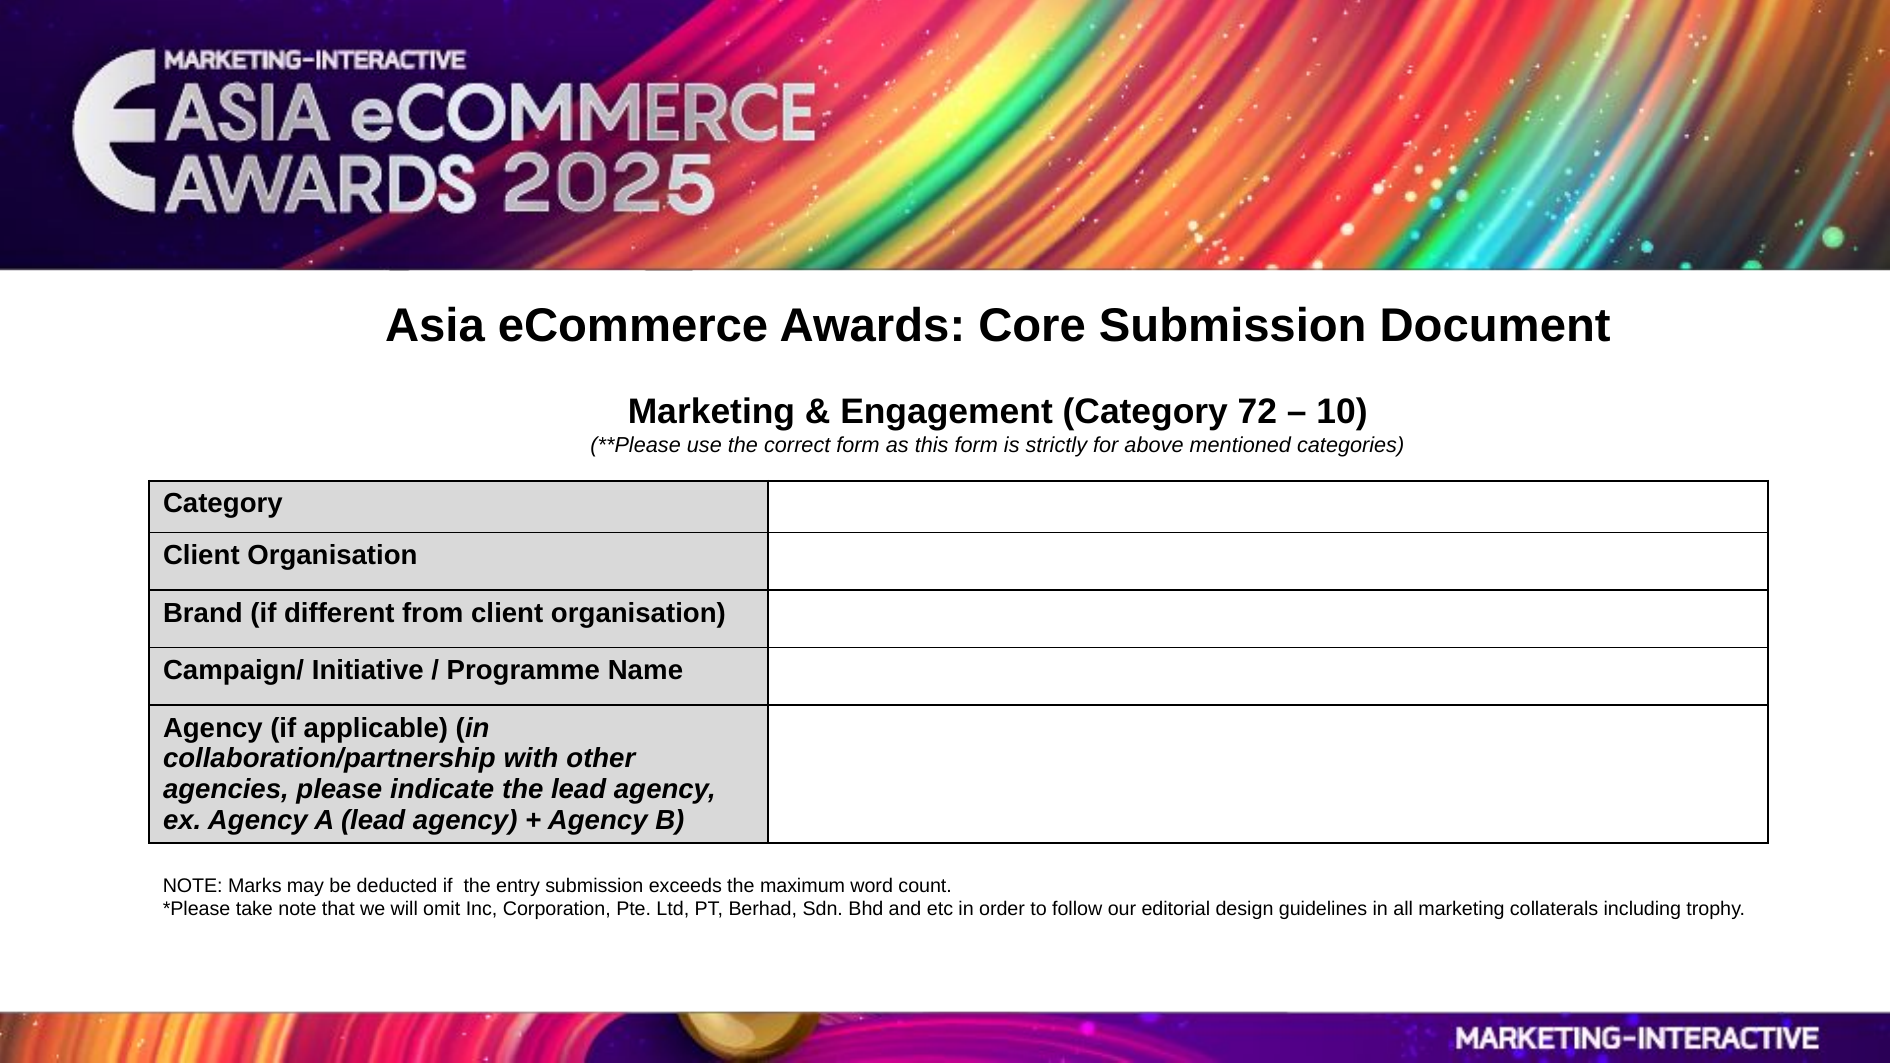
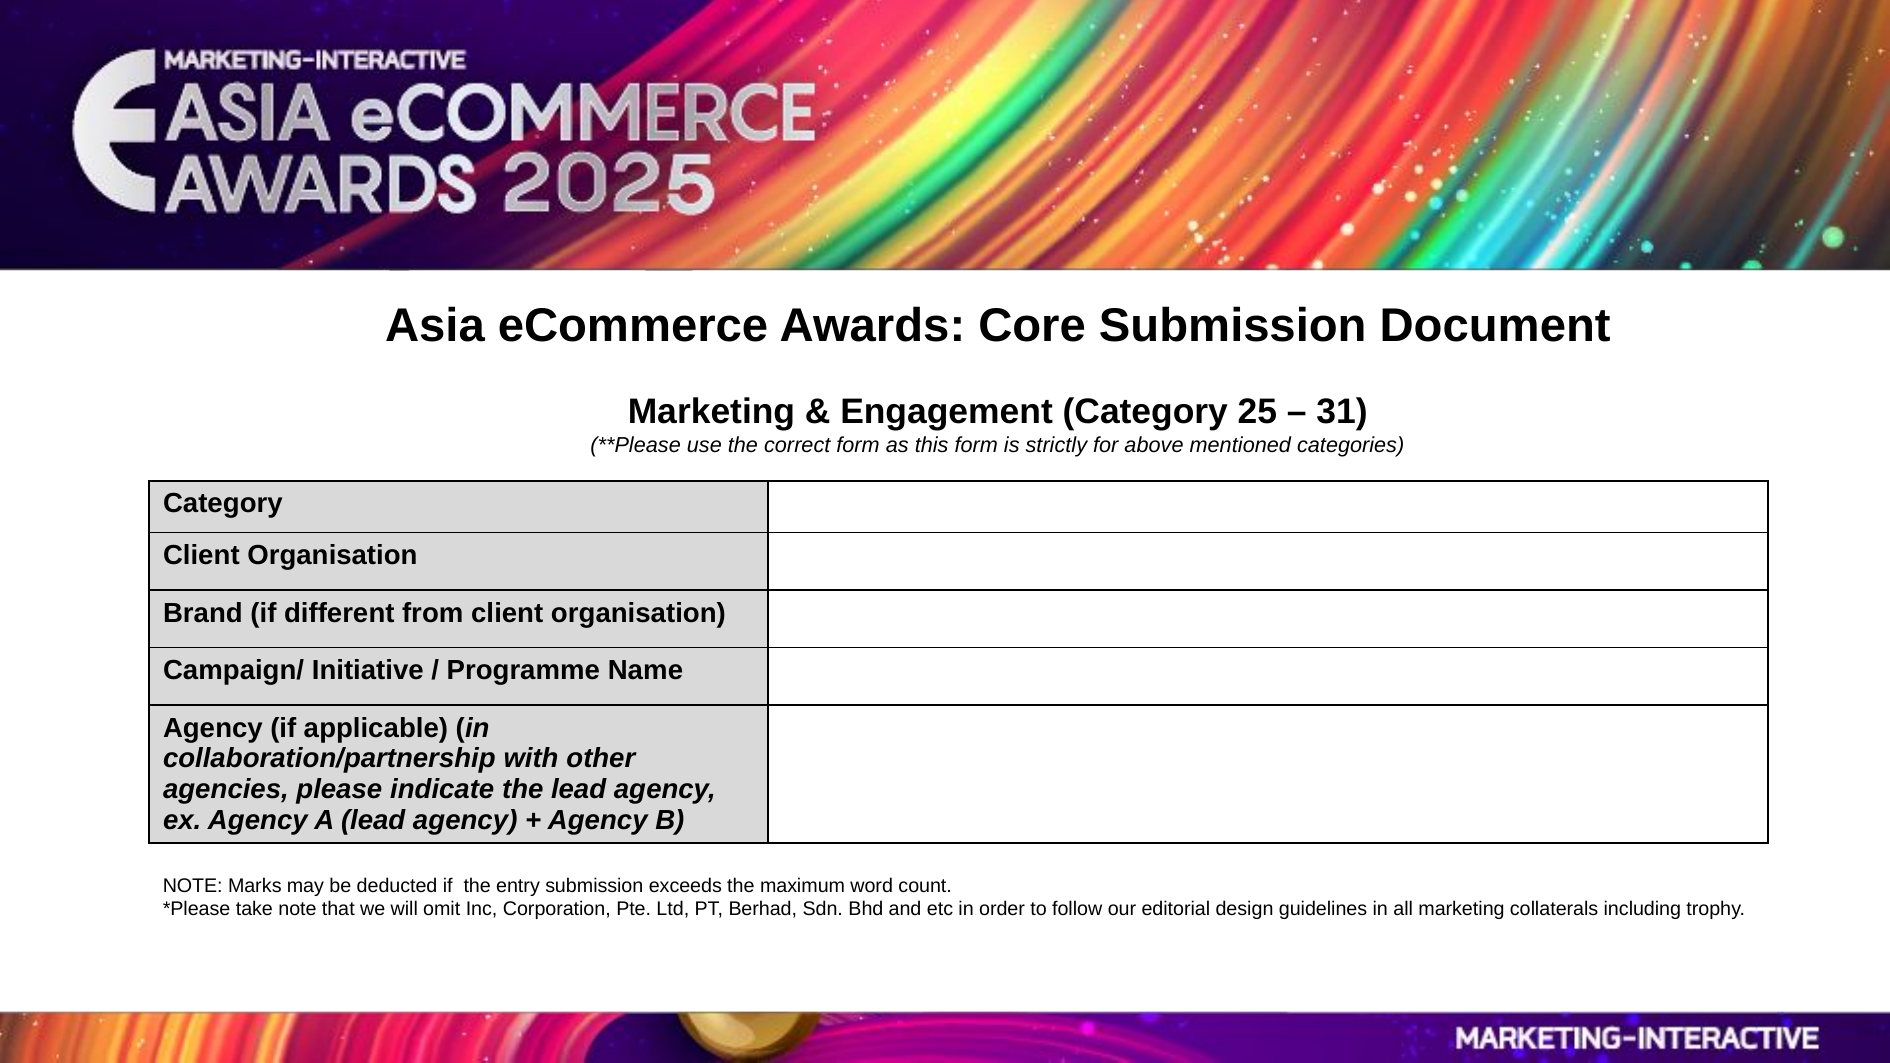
72: 72 -> 25
10: 10 -> 31
